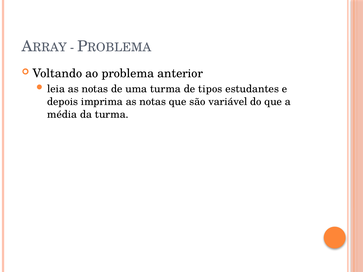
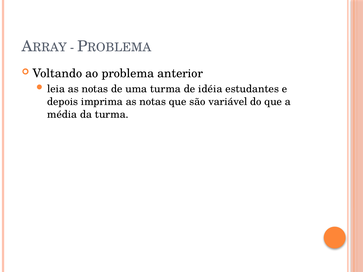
tipos: tipos -> idéia
